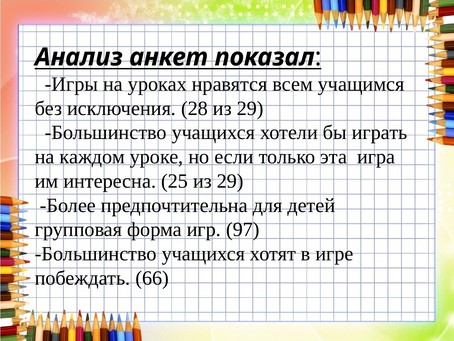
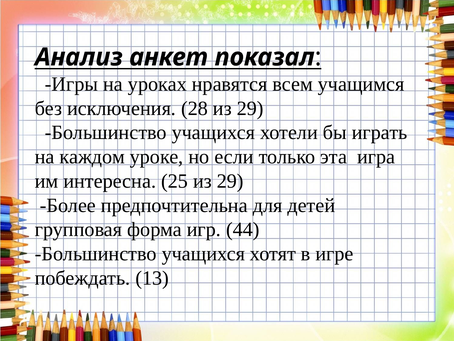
97: 97 -> 44
66: 66 -> 13
